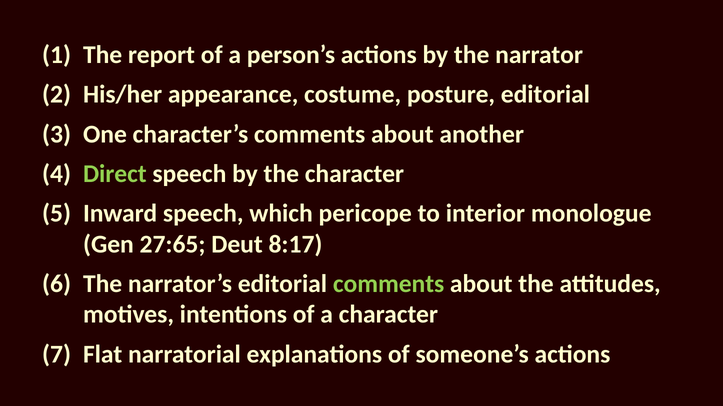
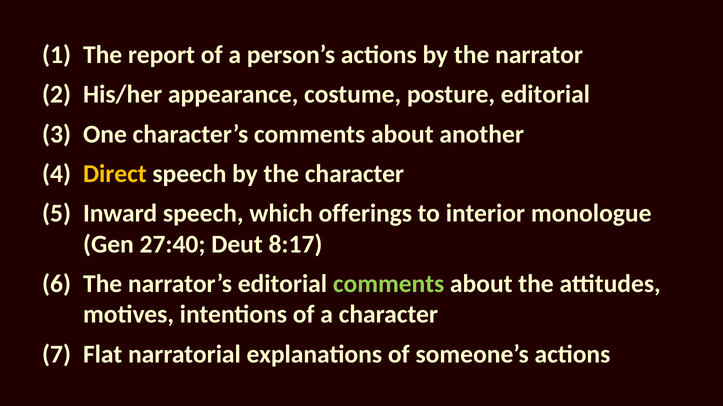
Direct colour: light green -> yellow
pericope: pericope -> offerings
27:65: 27:65 -> 27:40
